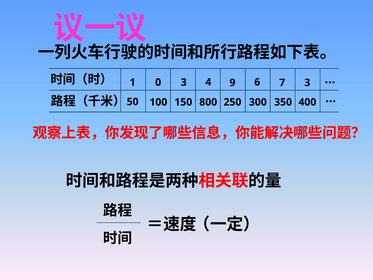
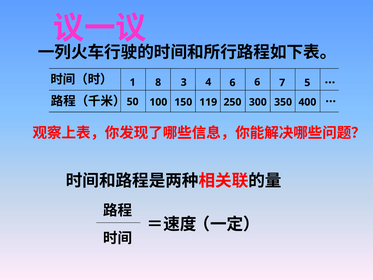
0: 0 -> 8
4 9: 9 -> 6
7 3: 3 -> 5
800: 800 -> 119
